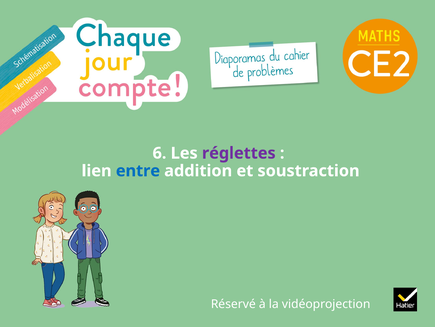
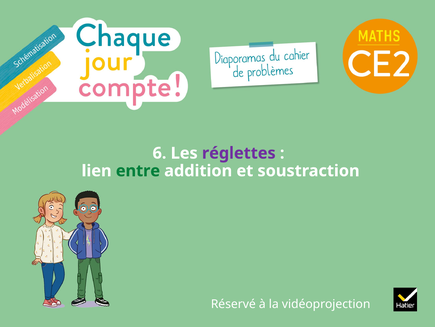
entre colour: blue -> green
